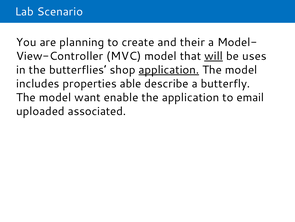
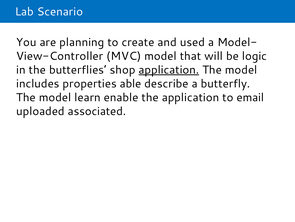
their: their -> used
will underline: present -> none
uses: uses -> logic
want: want -> learn
